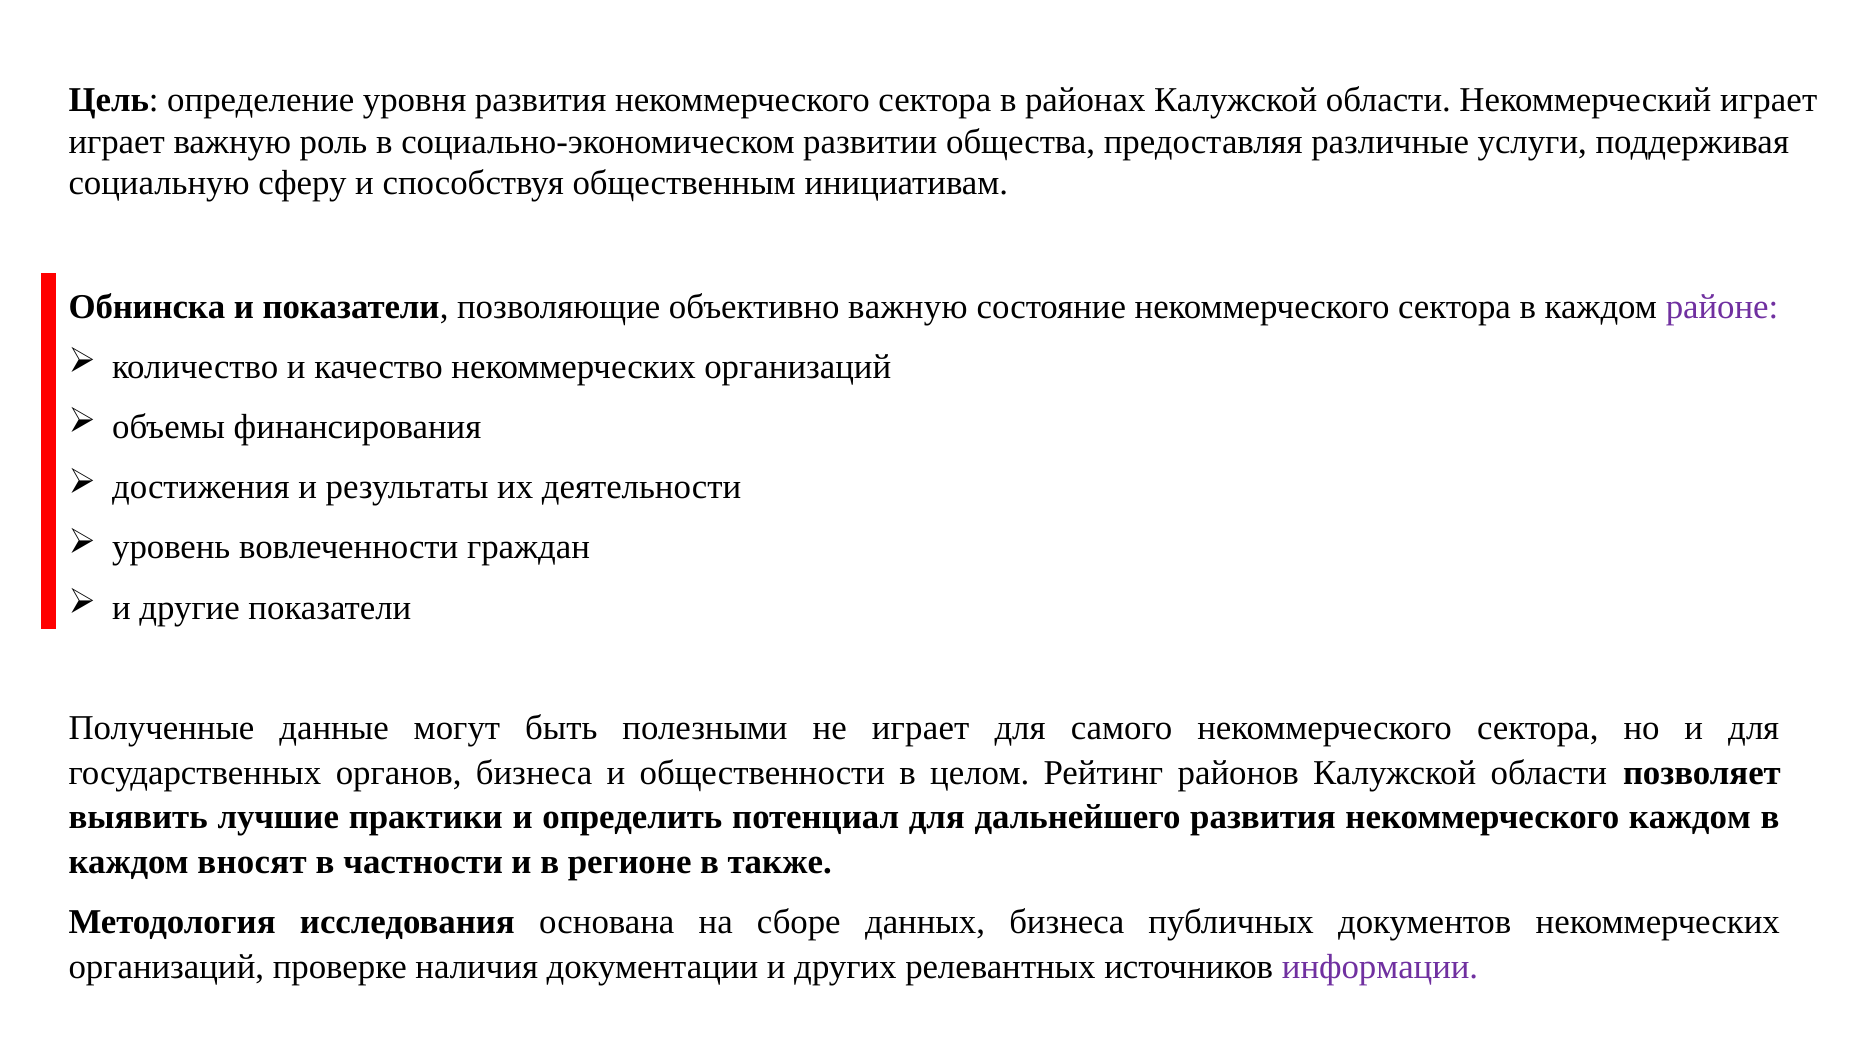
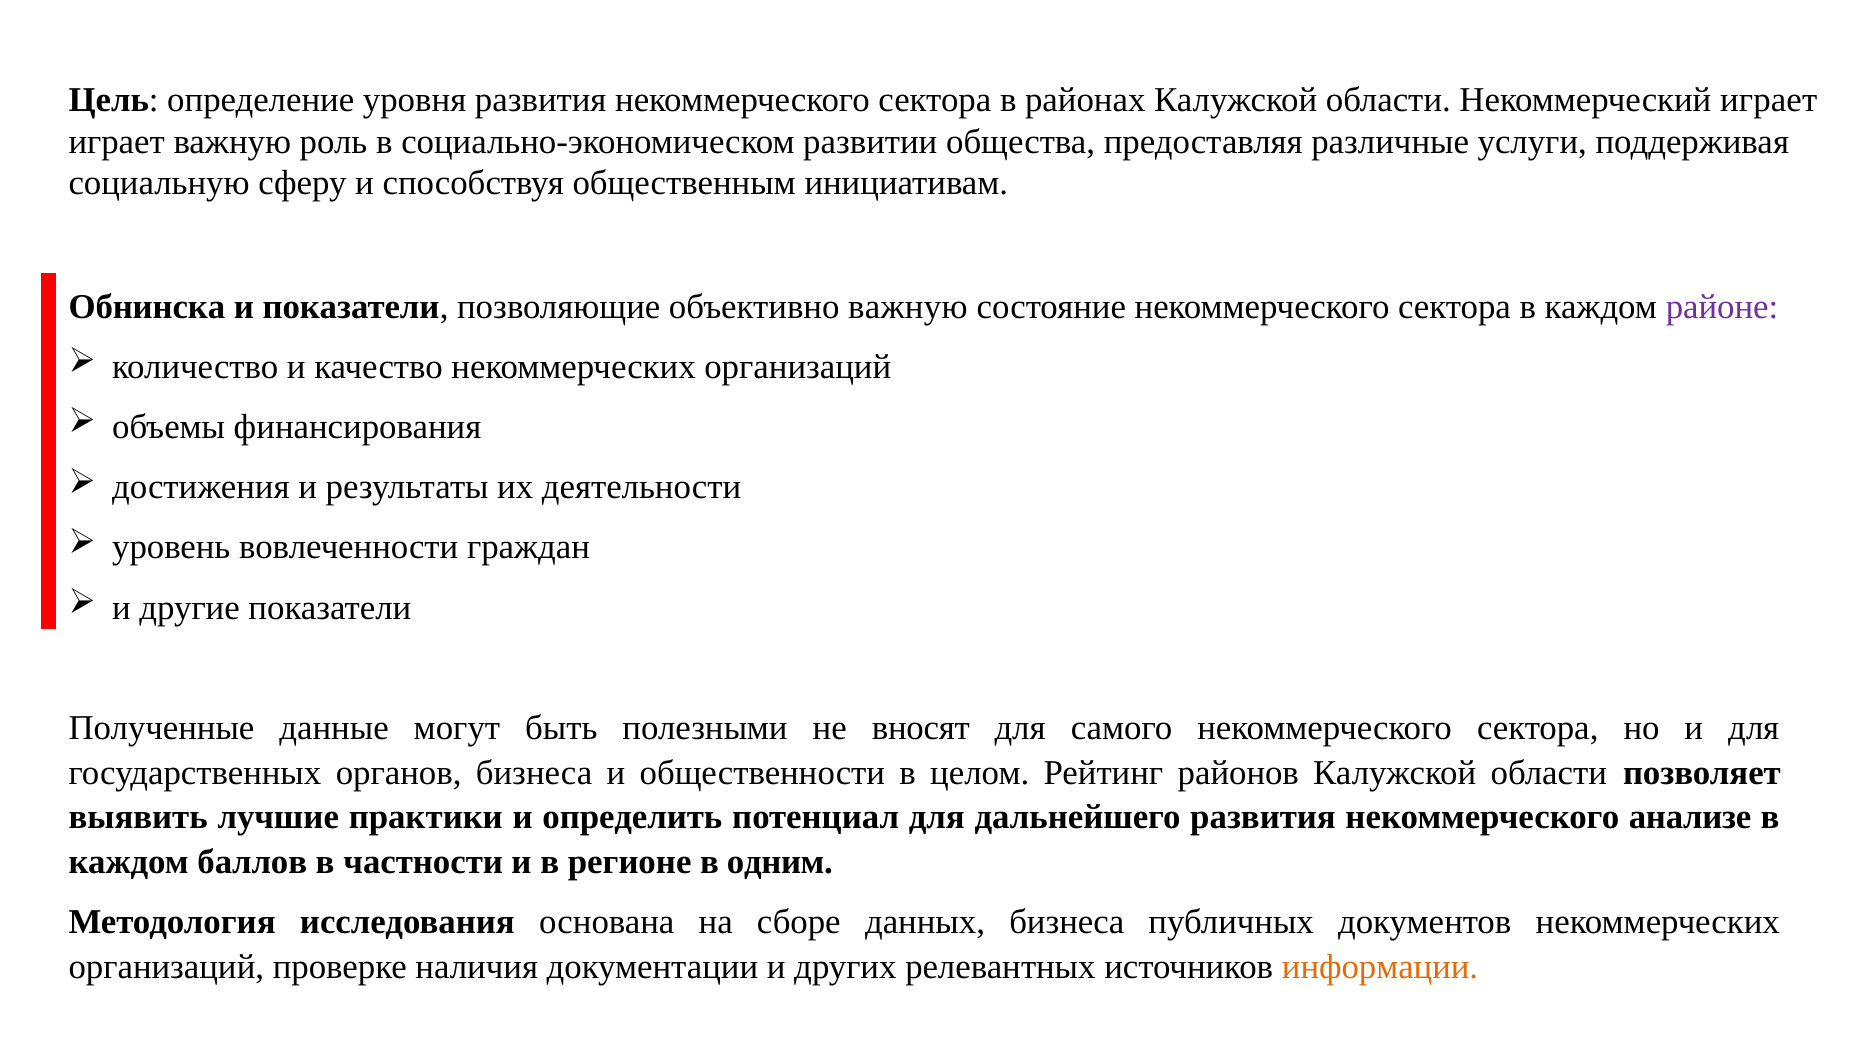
не играет: играет -> вносят
некоммерческого каждом: каждом -> анализе
вносят: вносят -> баллов
также: также -> одним
информации colour: purple -> orange
